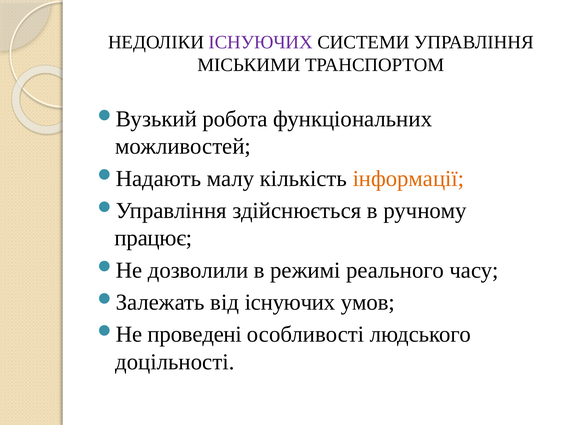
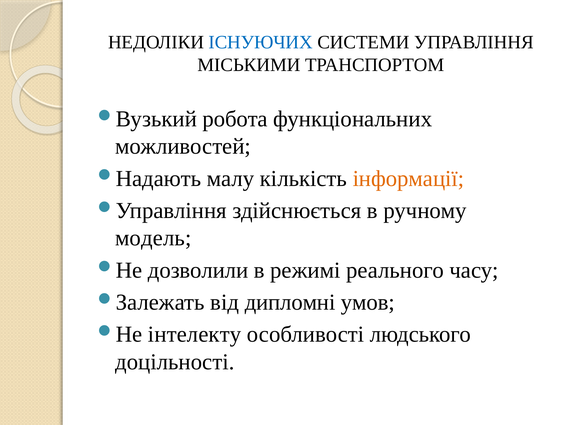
ІСНУЮЧИХ at (261, 42) colour: purple -> blue
працює: працює -> модель
від існуючих: існуючих -> дипломні
проведені: проведені -> інтелекту
